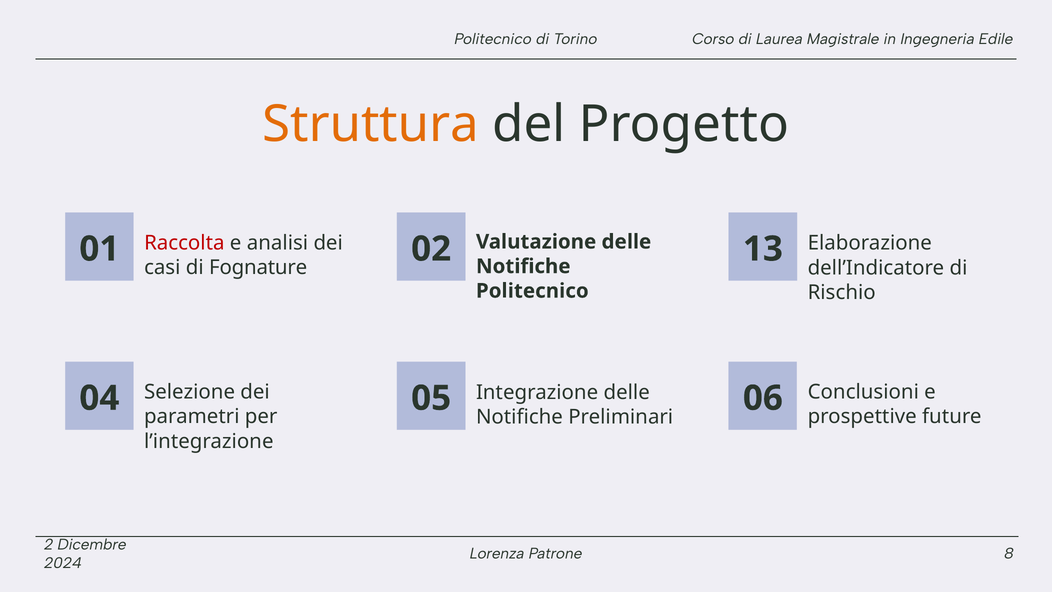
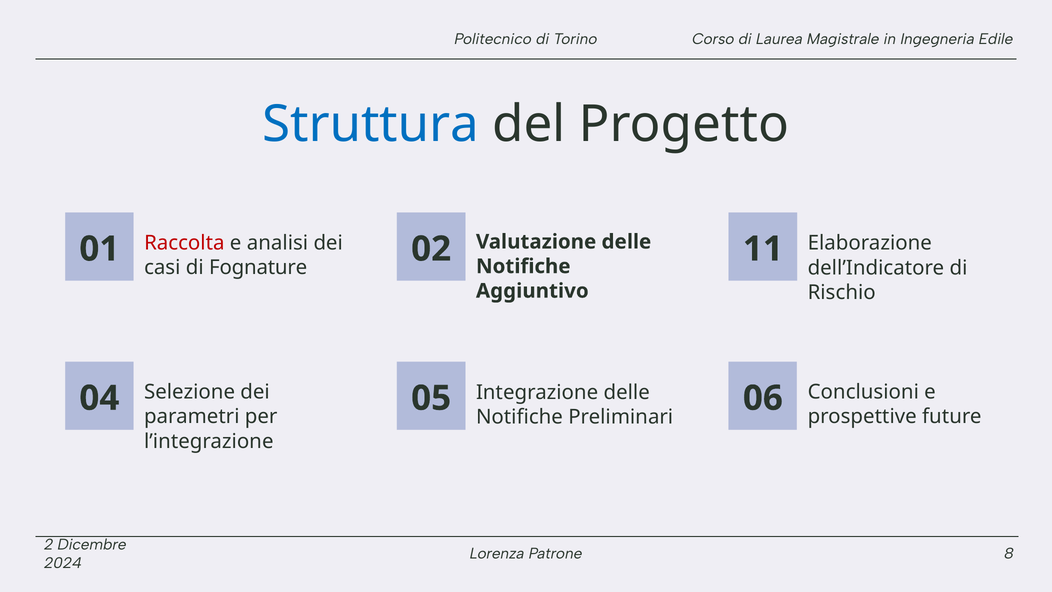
Struttura colour: orange -> blue
13: 13 -> 11
Politecnico at (532, 291): Politecnico -> Aggiuntivo
